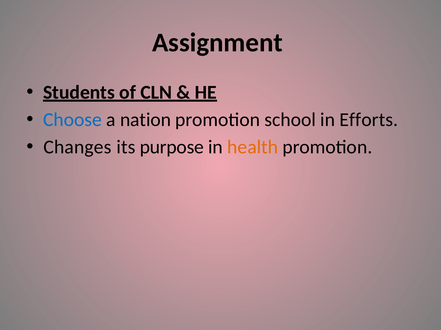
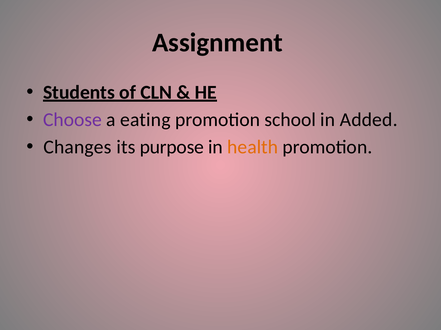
Choose colour: blue -> purple
nation: nation -> eating
Efforts: Efforts -> Added
